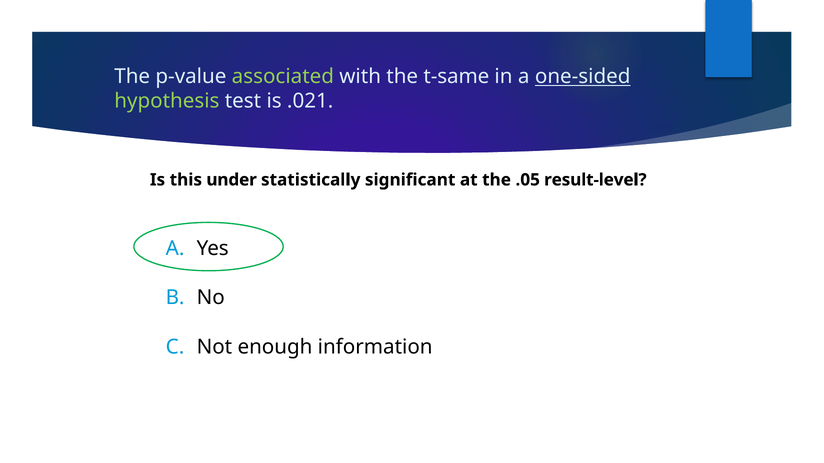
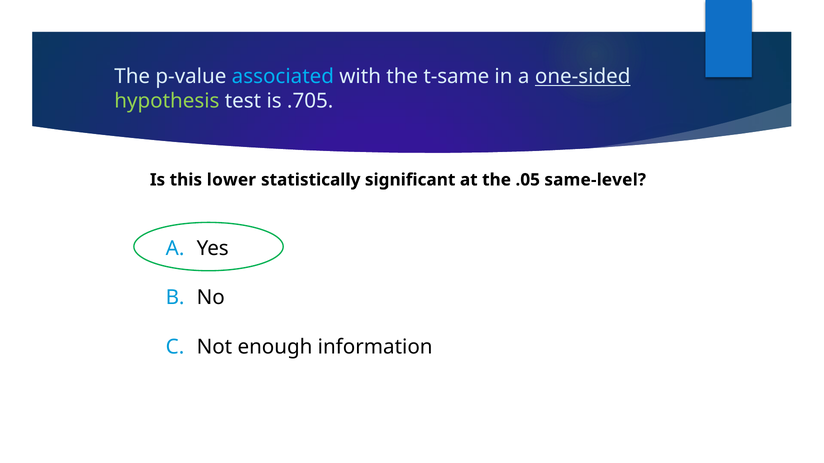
associated colour: light green -> light blue
.021: .021 -> .705
under: under -> lower
result-level: result-level -> same-level
